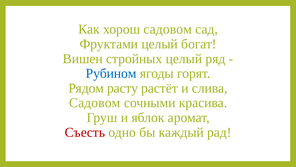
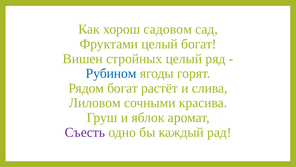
Рядом расту: расту -> богат
Садовом at (95, 103): Садовом -> Лиловом
Съесть colour: red -> purple
